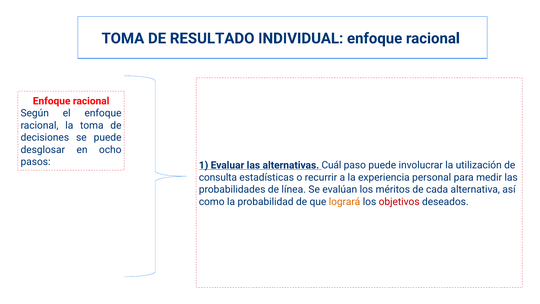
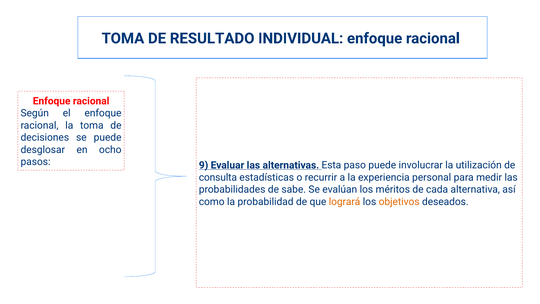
1: 1 -> 9
Cuál: Cuál -> Esta
línea: línea -> sabe
objetivos colour: red -> orange
